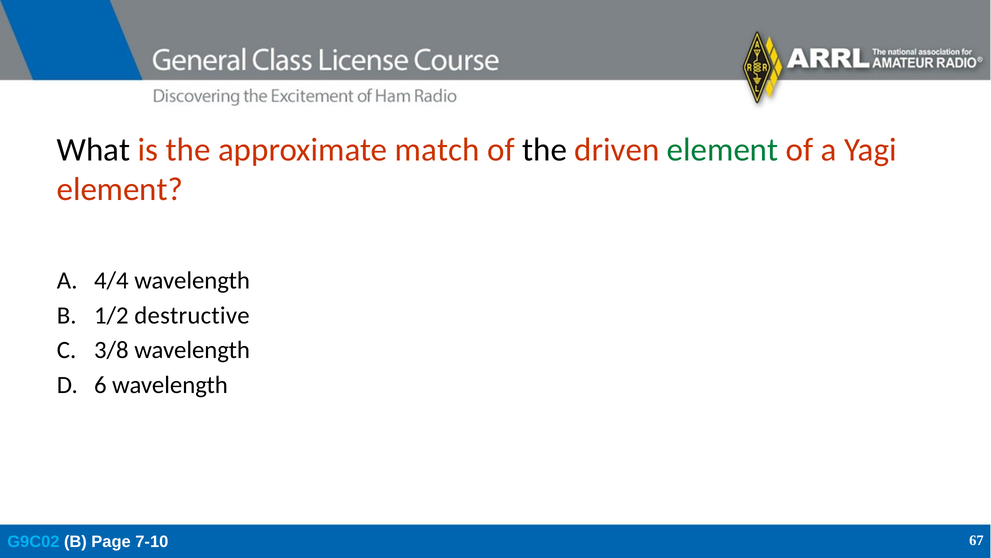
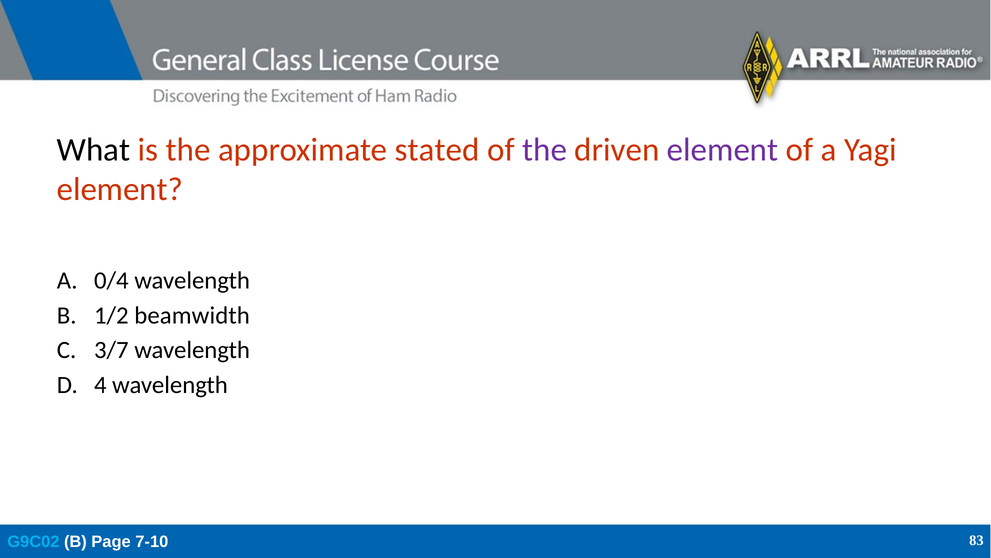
match: match -> stated
the at (545, 150) colour: black -> purple
element at (723, 150) colour: green -> purple
4/4: 4/4 -> 0/4
destructive: destructive -> beamwidth
3/8: 3/8 -> 3/7
6: 6 -> 4
67: 67 -> 83
